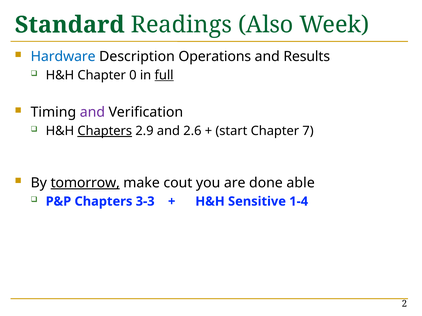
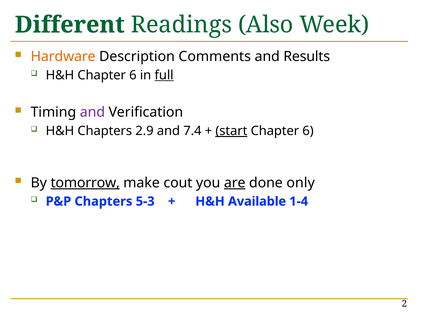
Standard: Standard -> Different
Hardware colour: blue -> orange
Operations: Operations -> Comments
H&H Chapter 0: 0 -> 6
Chapters at (105, 131) underline: present -> none
2.6: 2.6 -> 7.4
start underline: none -> present
7 at (308, 131): 7 -> 6
are underline: none -> present
able: able -> only
3-3: 3-3 -> 5-3
Sensitive: Sensitive -> Available
